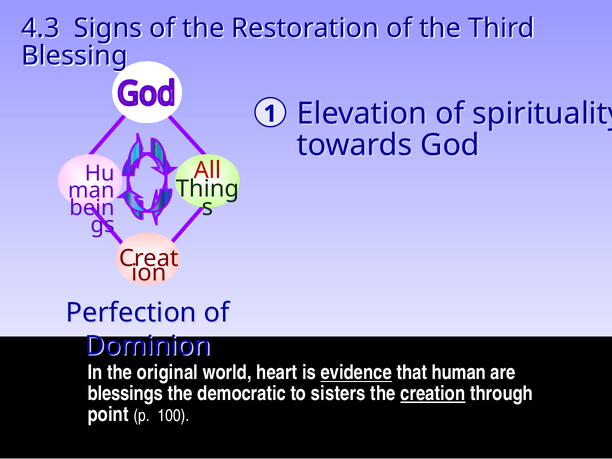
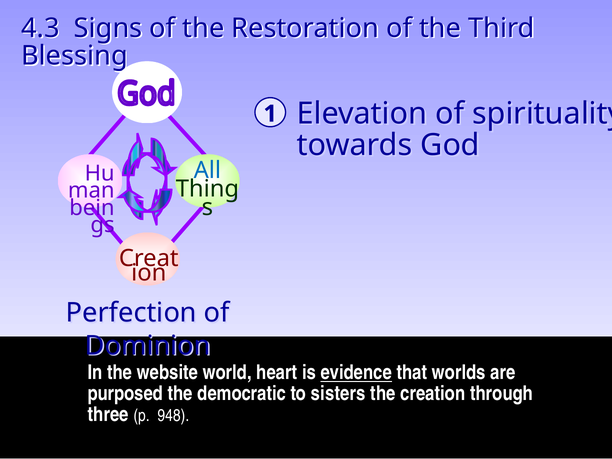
All colour: red -> blue
original: original -> website
human: human -> worlds
blessings: blessings -> purposed
creation underline: present -> none
point: point -> three
100: 100 -> 948
